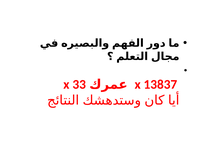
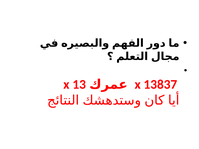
33: 33 -> 13
